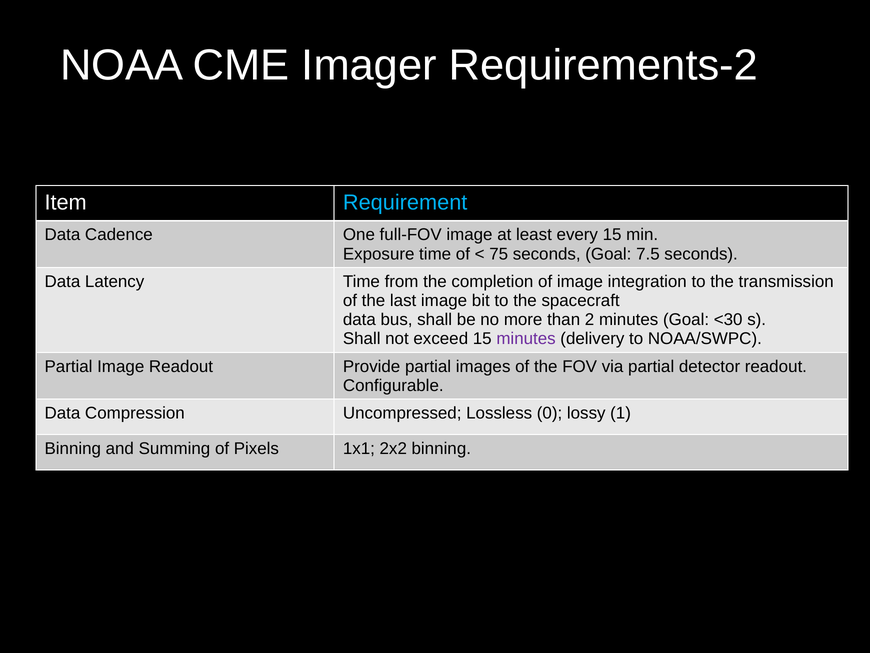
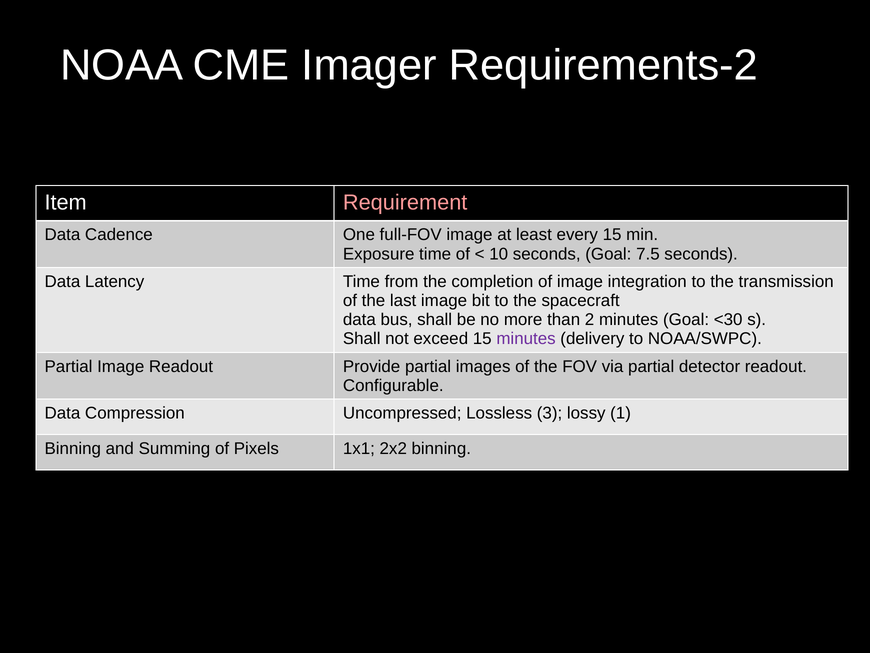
Requirement colour: light blue -> pink
75: 75 -> 10
0: 0 -> 3
